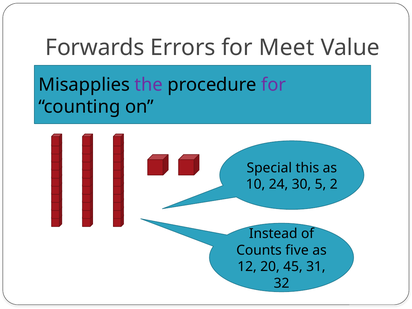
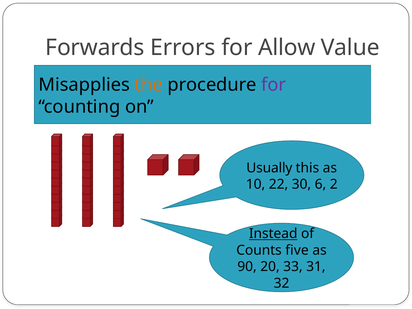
Meet: Meet -> Allow
the colour: purple -> orange
Special: Special -> Usually
24: 24 -> 22
5: 5 -> 6
Instead underline: none -> present
12: 12 -> 90
45: 45 -> 33
